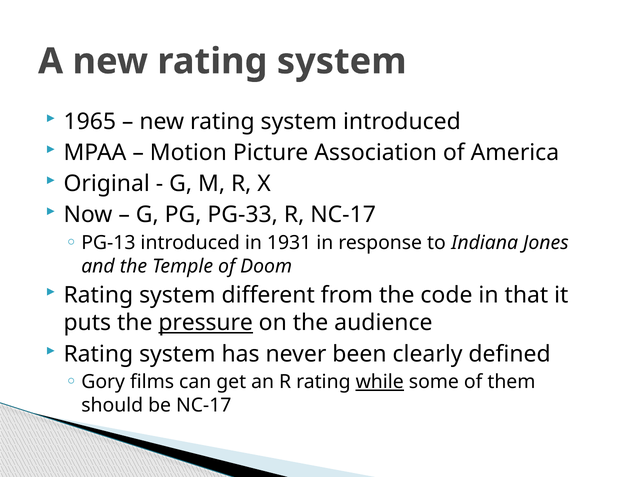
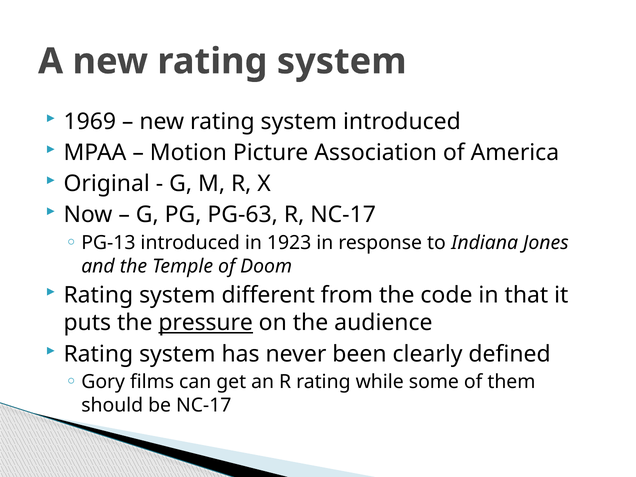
1965: 1965 -> 1969
PG-33: PG-33 -> PG-63
1931: 1931 -> 1923
while underline: present -> none
